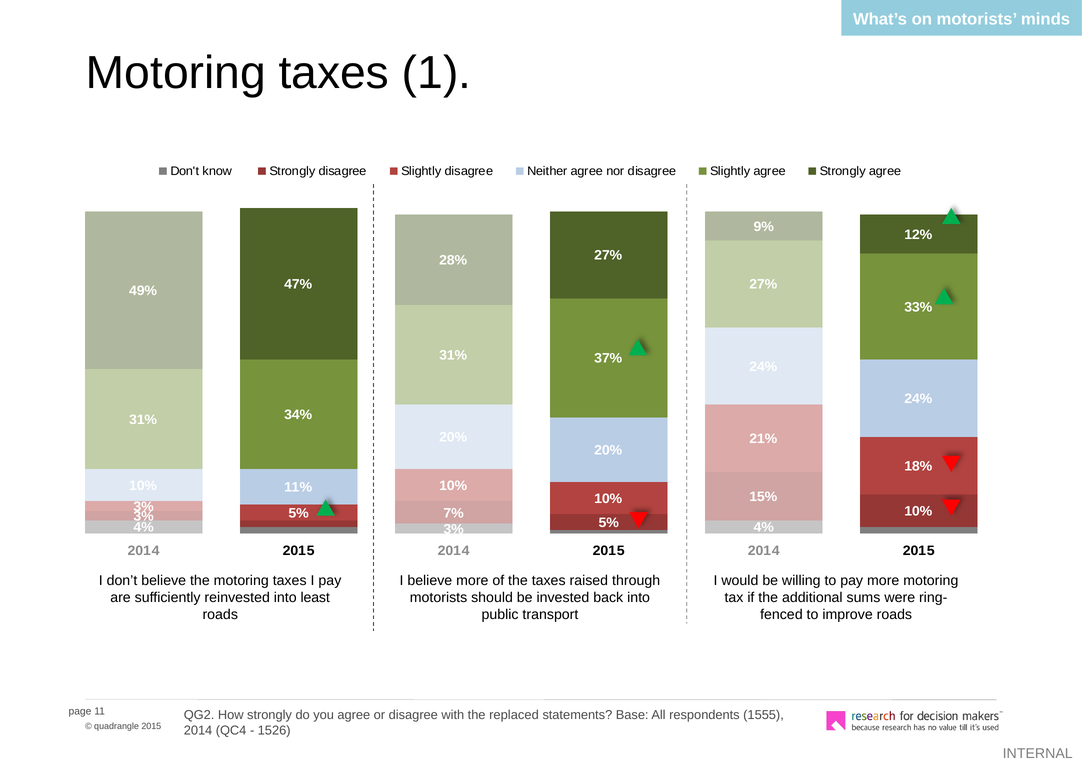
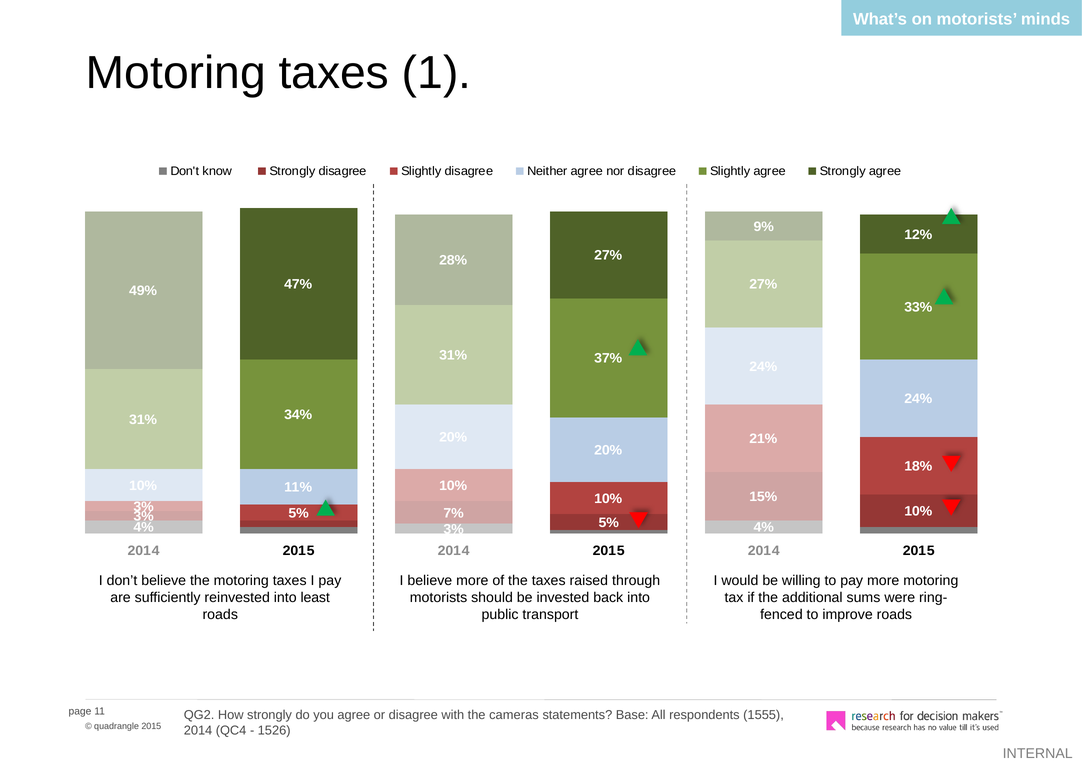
replaced: replaced -> cameras
